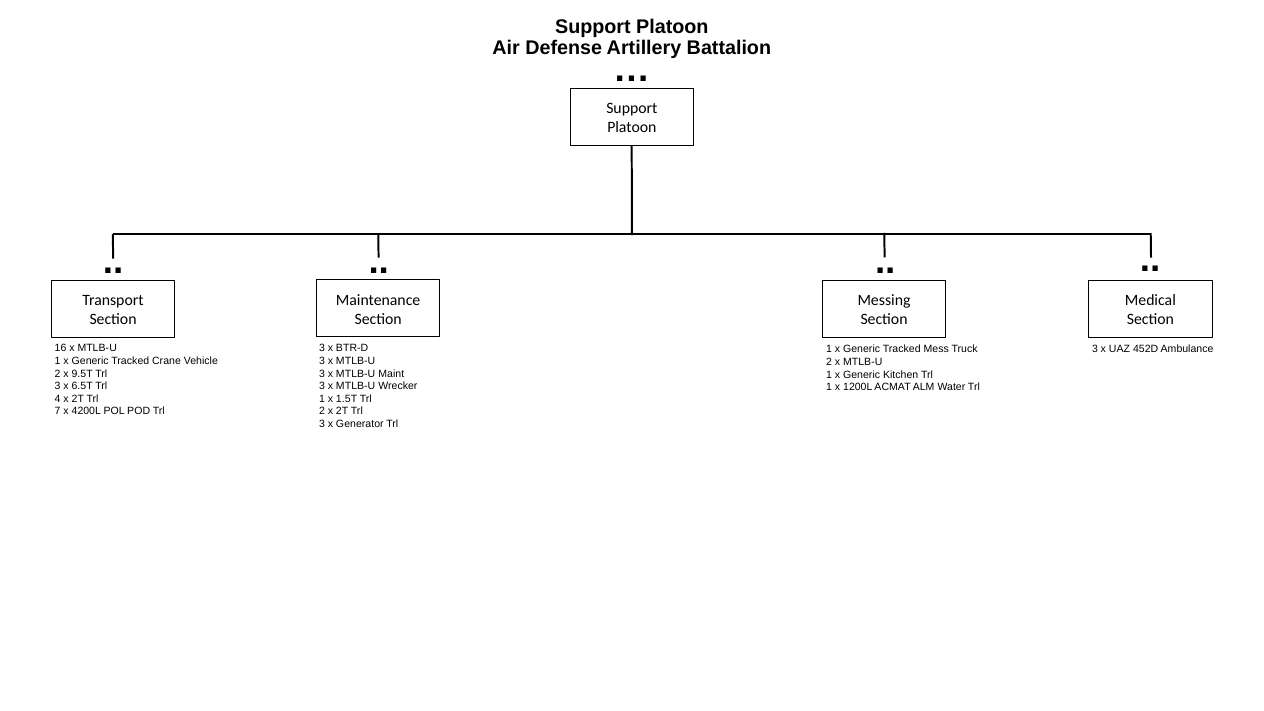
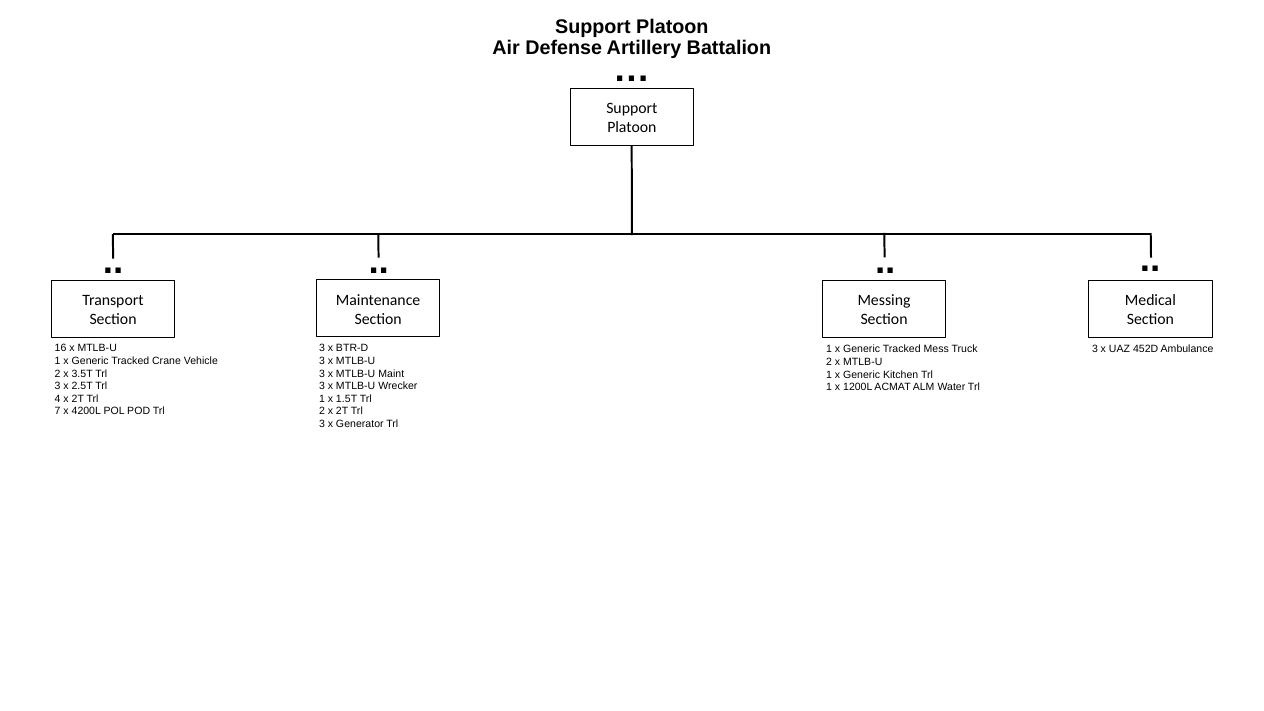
9.5T: 9.5T -> 3.5T
6.5T: 6.5T -> 2.5T
